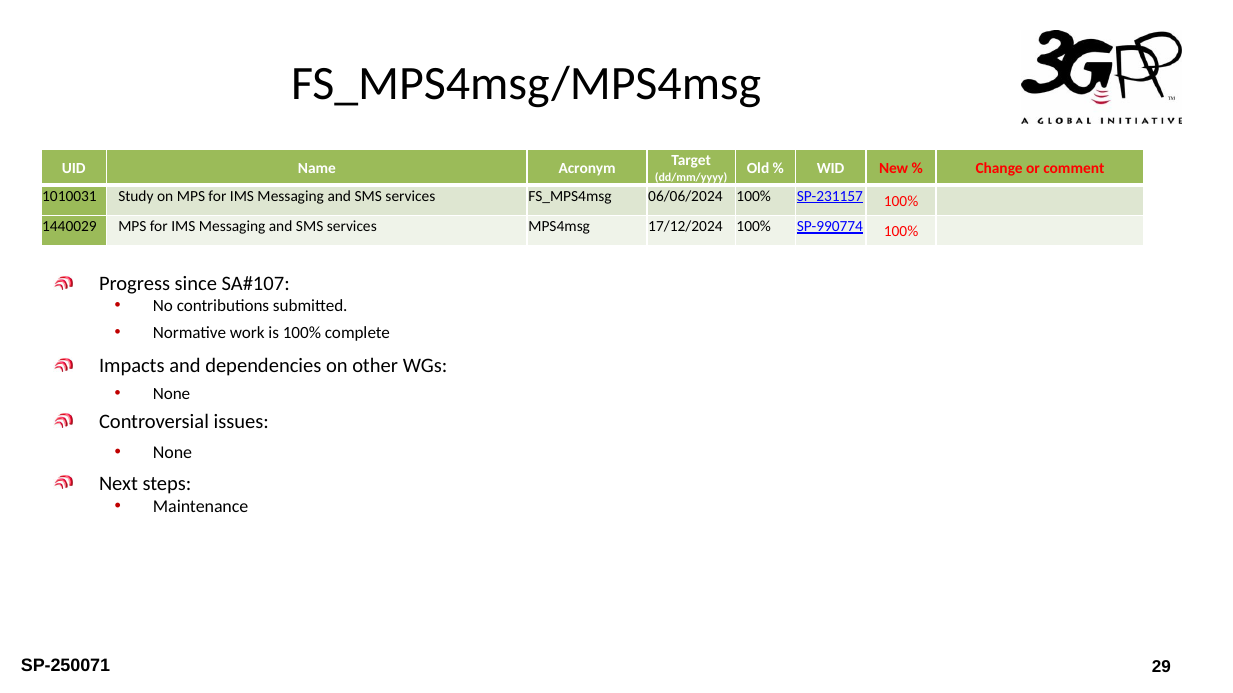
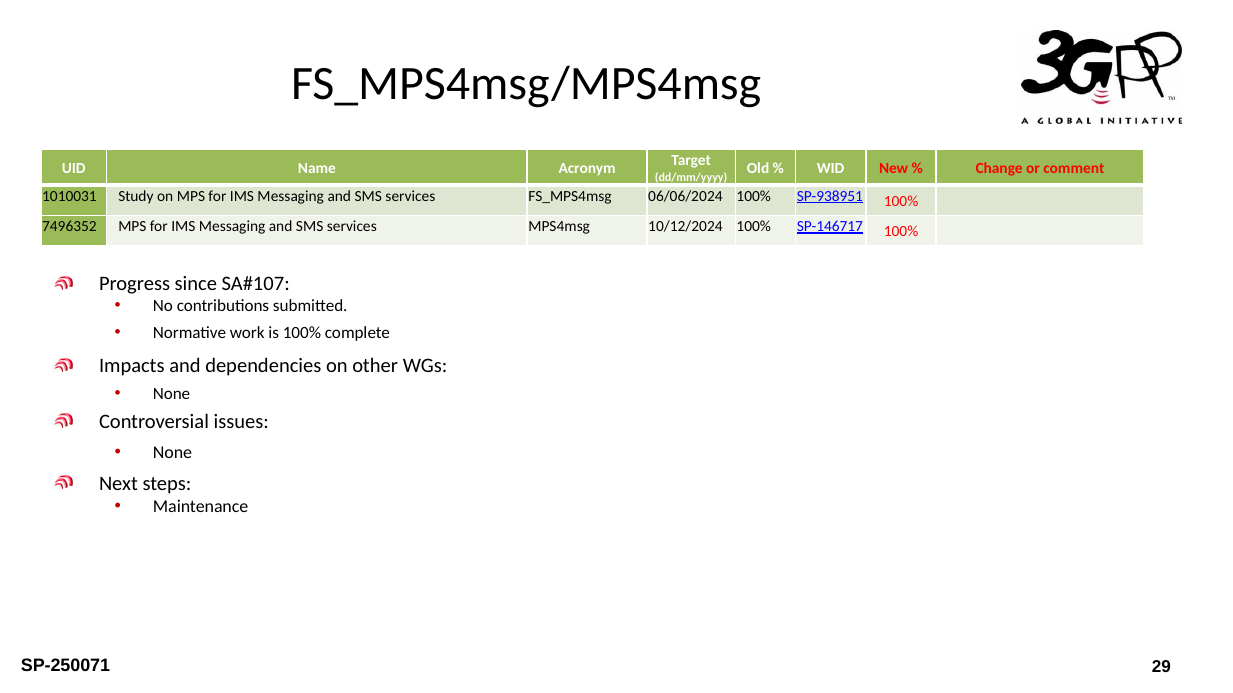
SP-231157: SP-231157 -> SP-938951
1440029: 1440029 -> 7496352
17/12/2024: 17/12/2024 -> 10/12/2024
SP-990774: SP-990774 -> SP-146717
